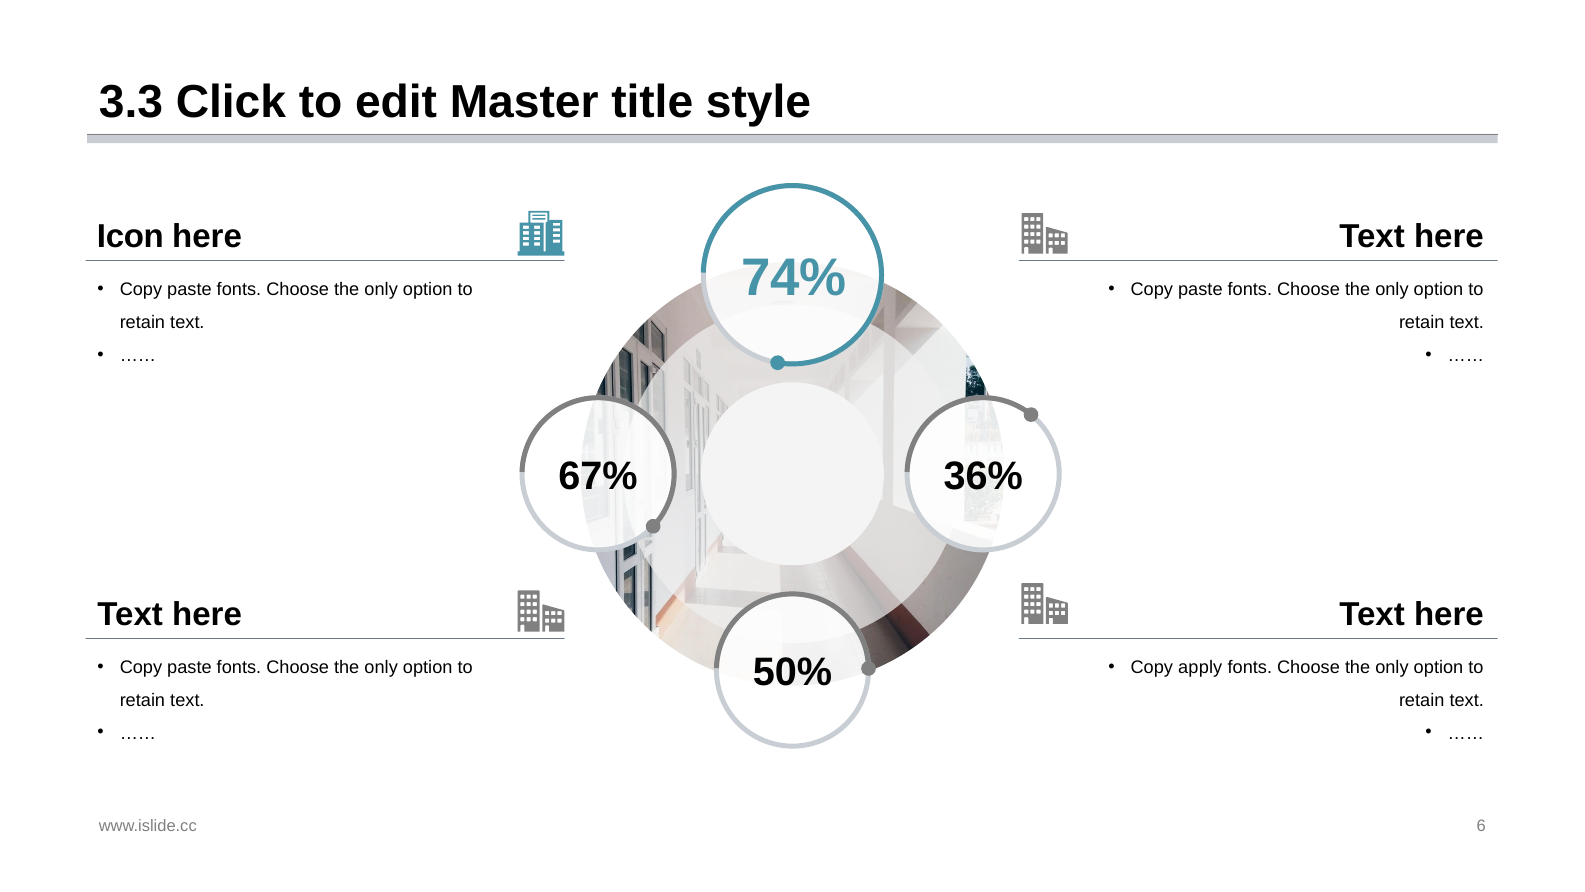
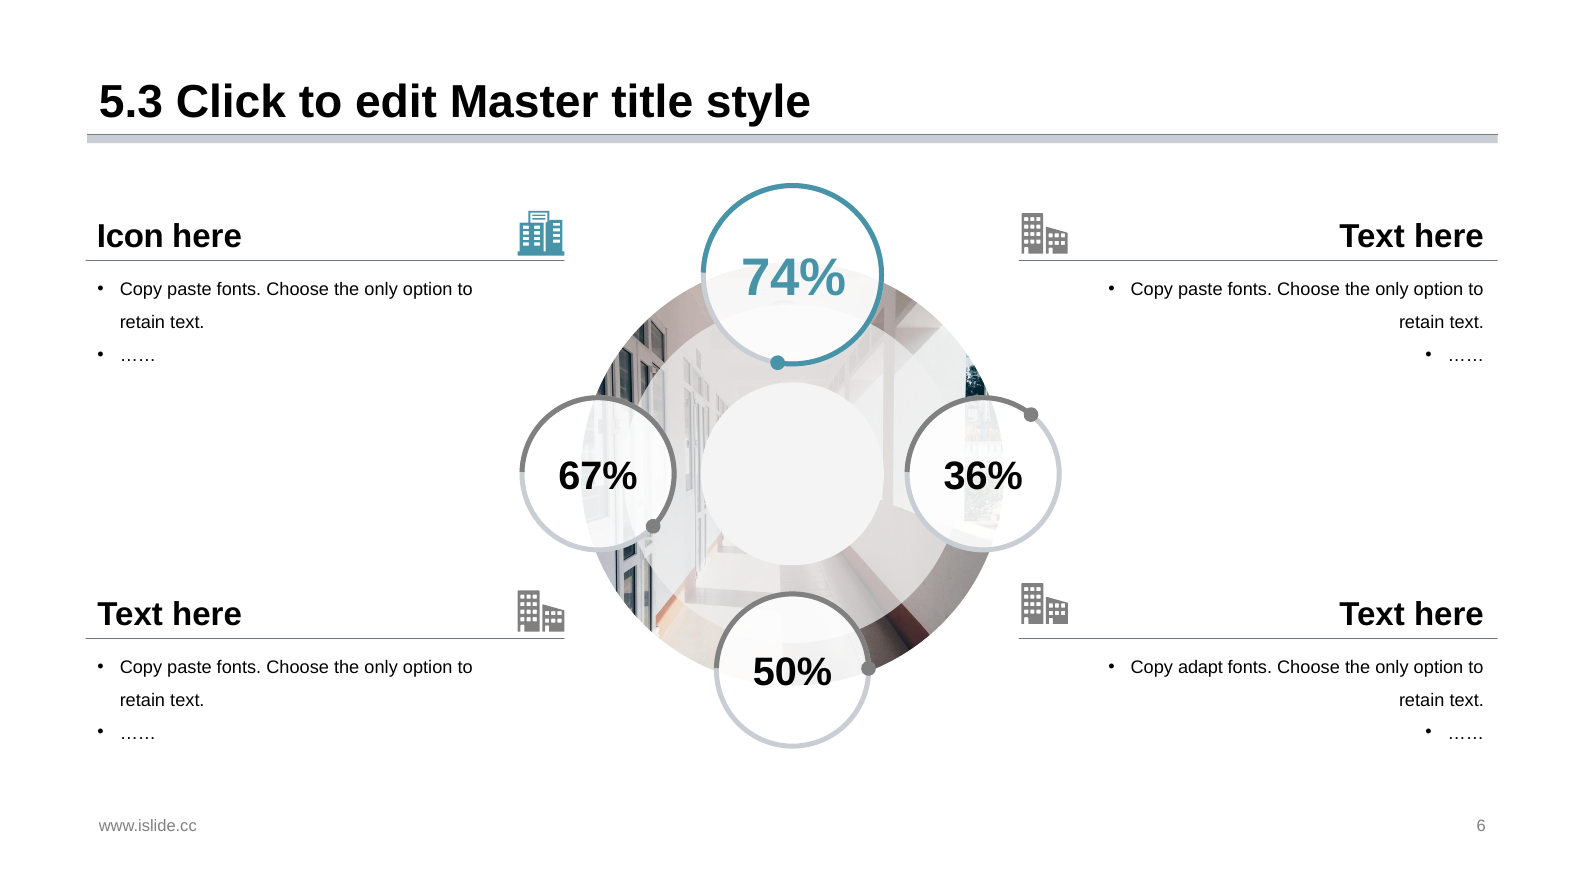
3.3: 3.3 -> 5.3
apply: apply -> adapt
